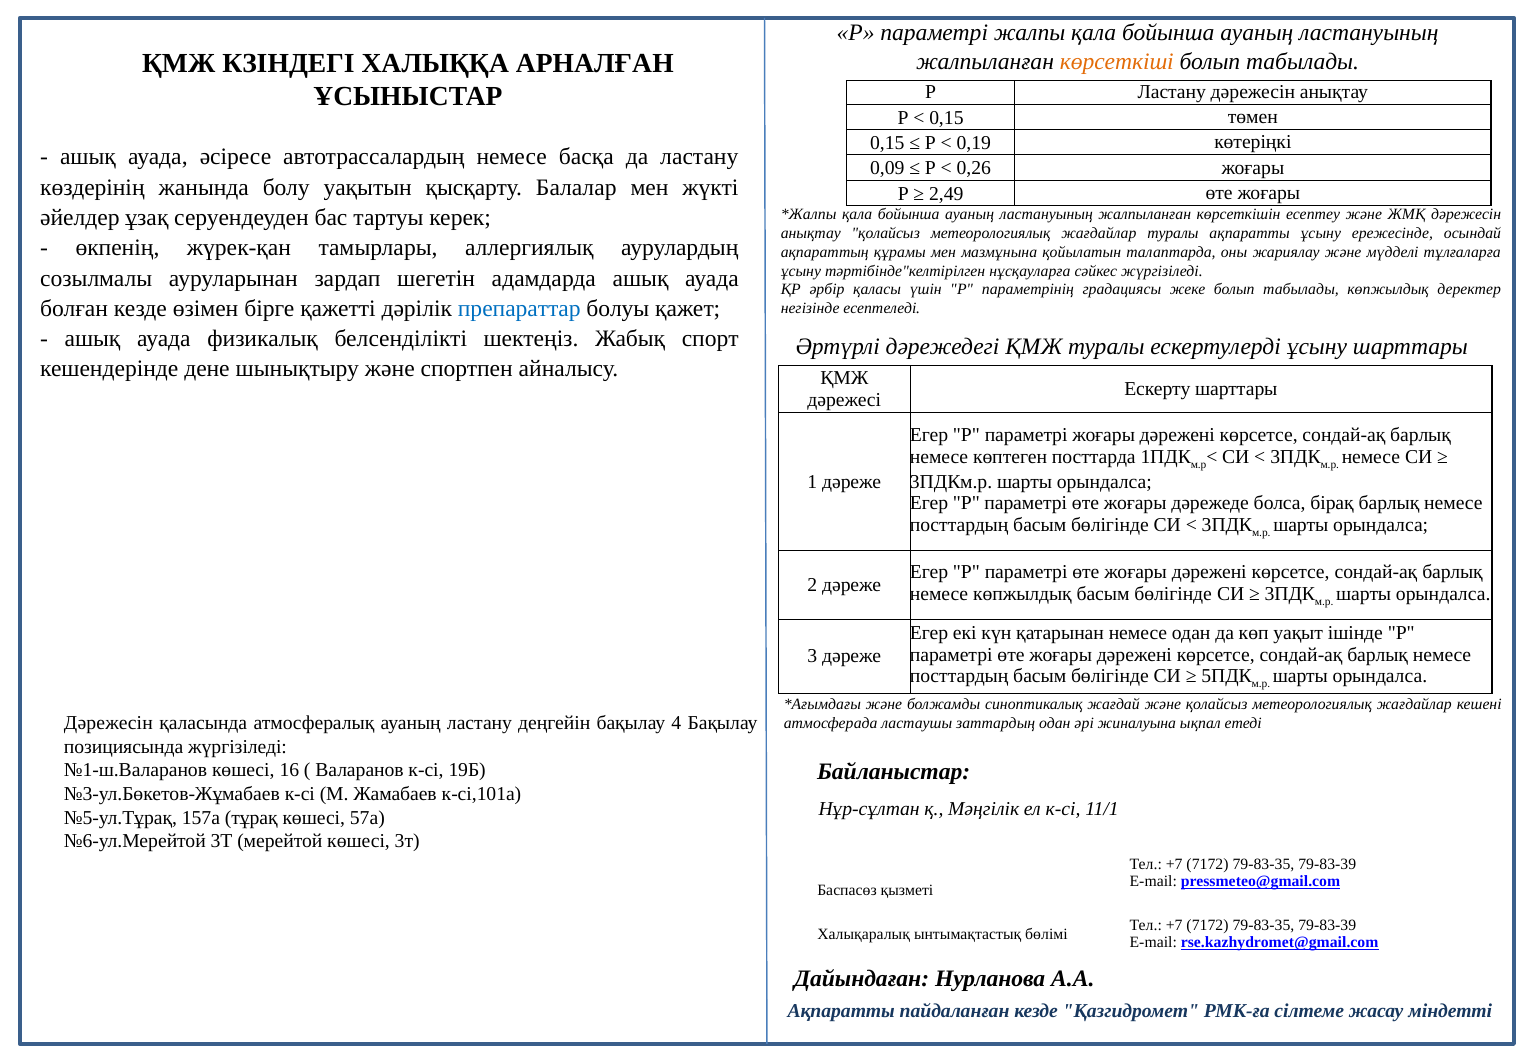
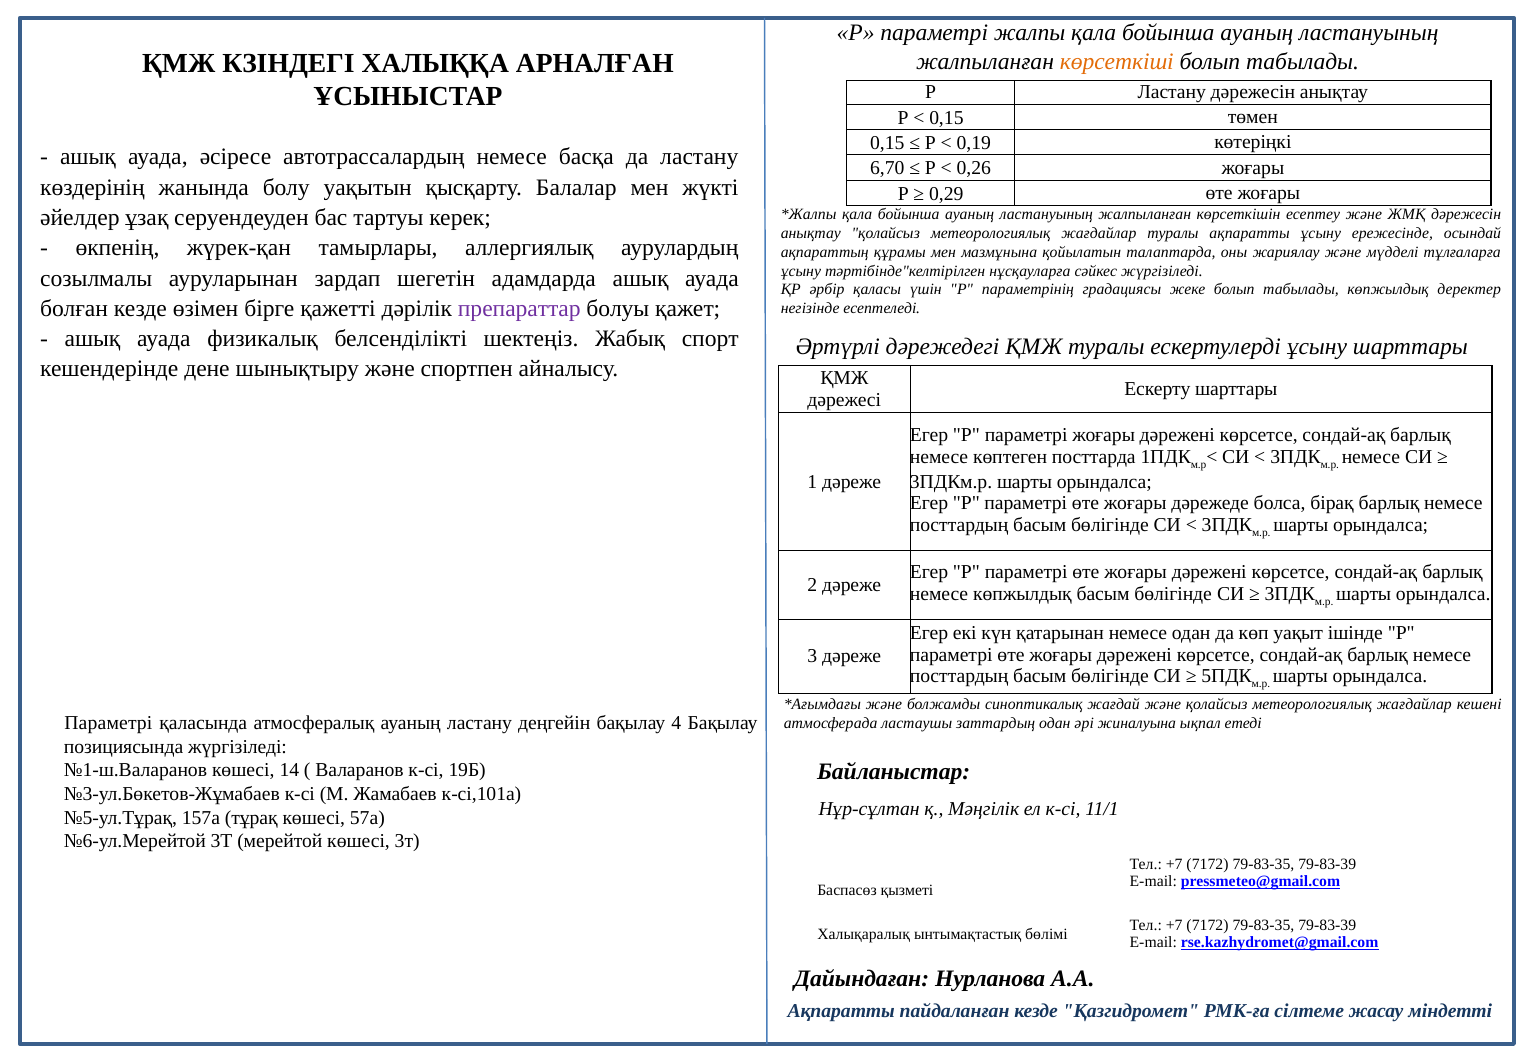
0,09: 0,09 -> 6,70
2,49: 2,49 -> 0,29
препараттар colour: blue -> purple
Дәрежесін at (108, 723): Дәрежесін -> Параметрі
16: 16 -> 14
